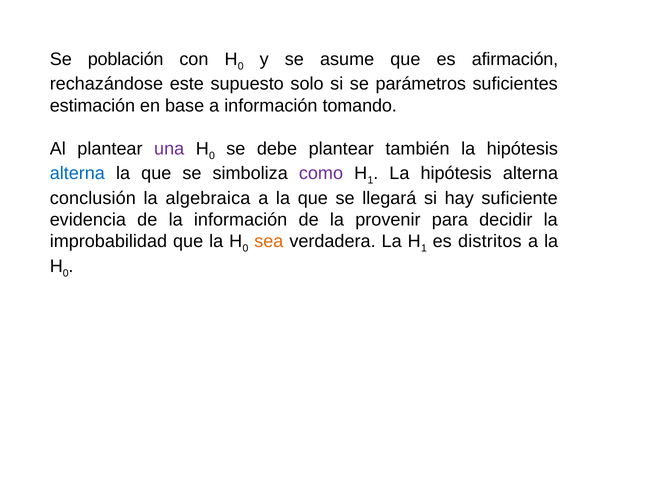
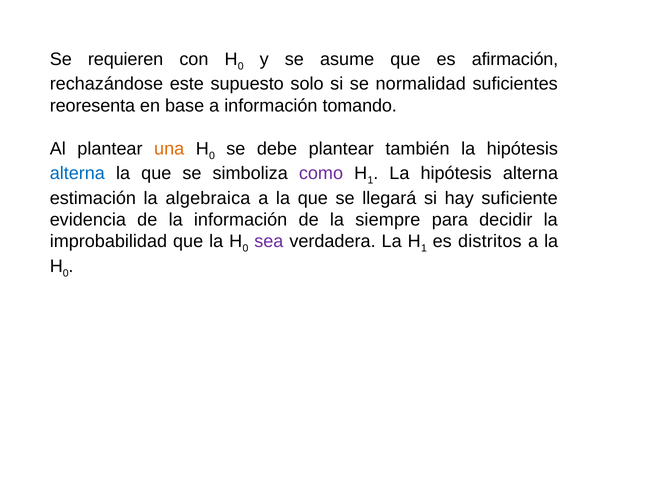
población: población -> requieren
parámetros: parámetros -> normalidad
estimación: estimación -> reoresenta
una colour: purple -> orange
conclusión: conclusión -> estimación
provenir: provenir -> siempre
sea colour: orange -> purple
